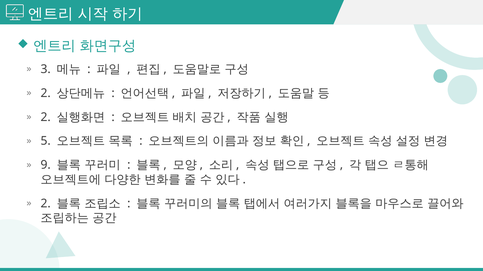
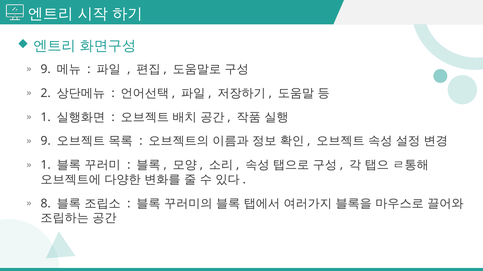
3 at (46, 69): 3 -> 9
2 at (46, 117): 2 -> 1
5 at (46, 141): 5 -> 9
9 at (46, 165): 9 -> 1
2 at (46, 204): 2 -> 8
